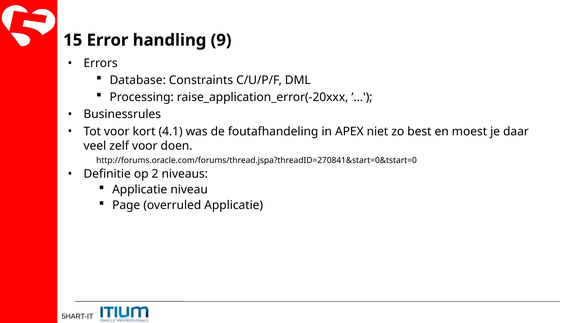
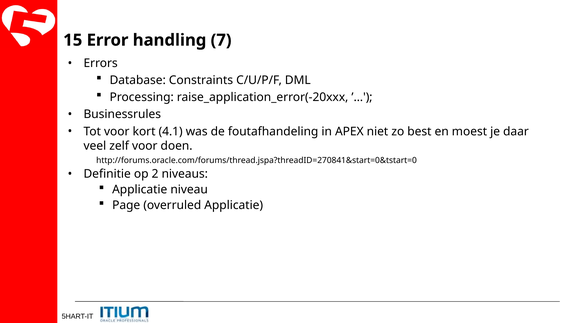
9: 9 -> 7
